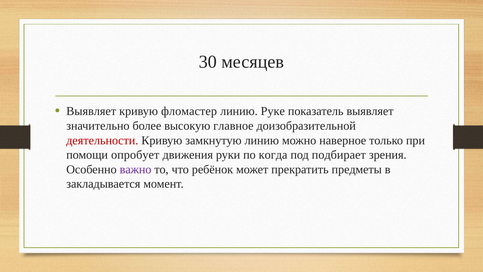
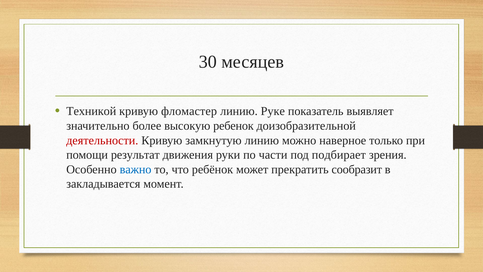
Выявляет at (91, 111): Выявляет -> Техникой
главное: главное -> ребенок
опробует: опробует -> результат
когда: когда -> части
важно colour: purple -> blue
предметы: предметы -> сообразит
